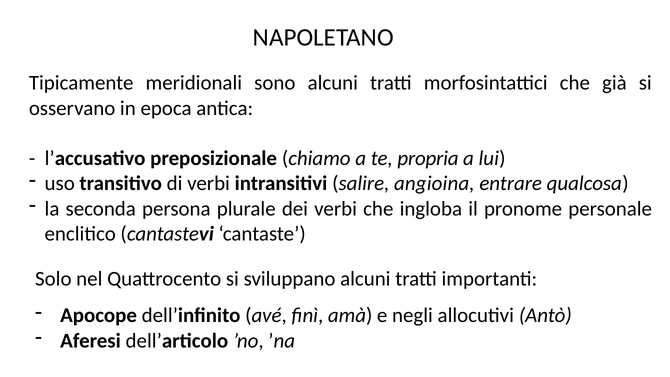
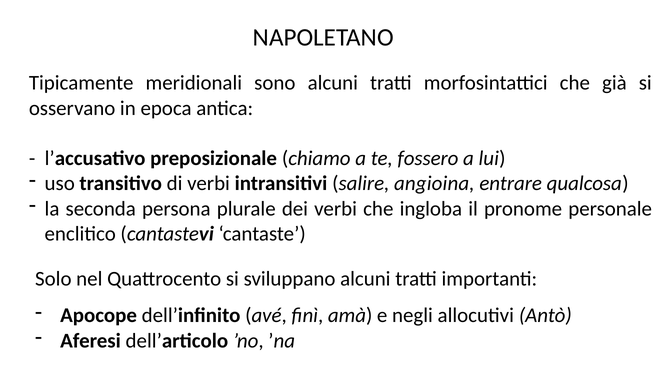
propria: propria -> fossero
